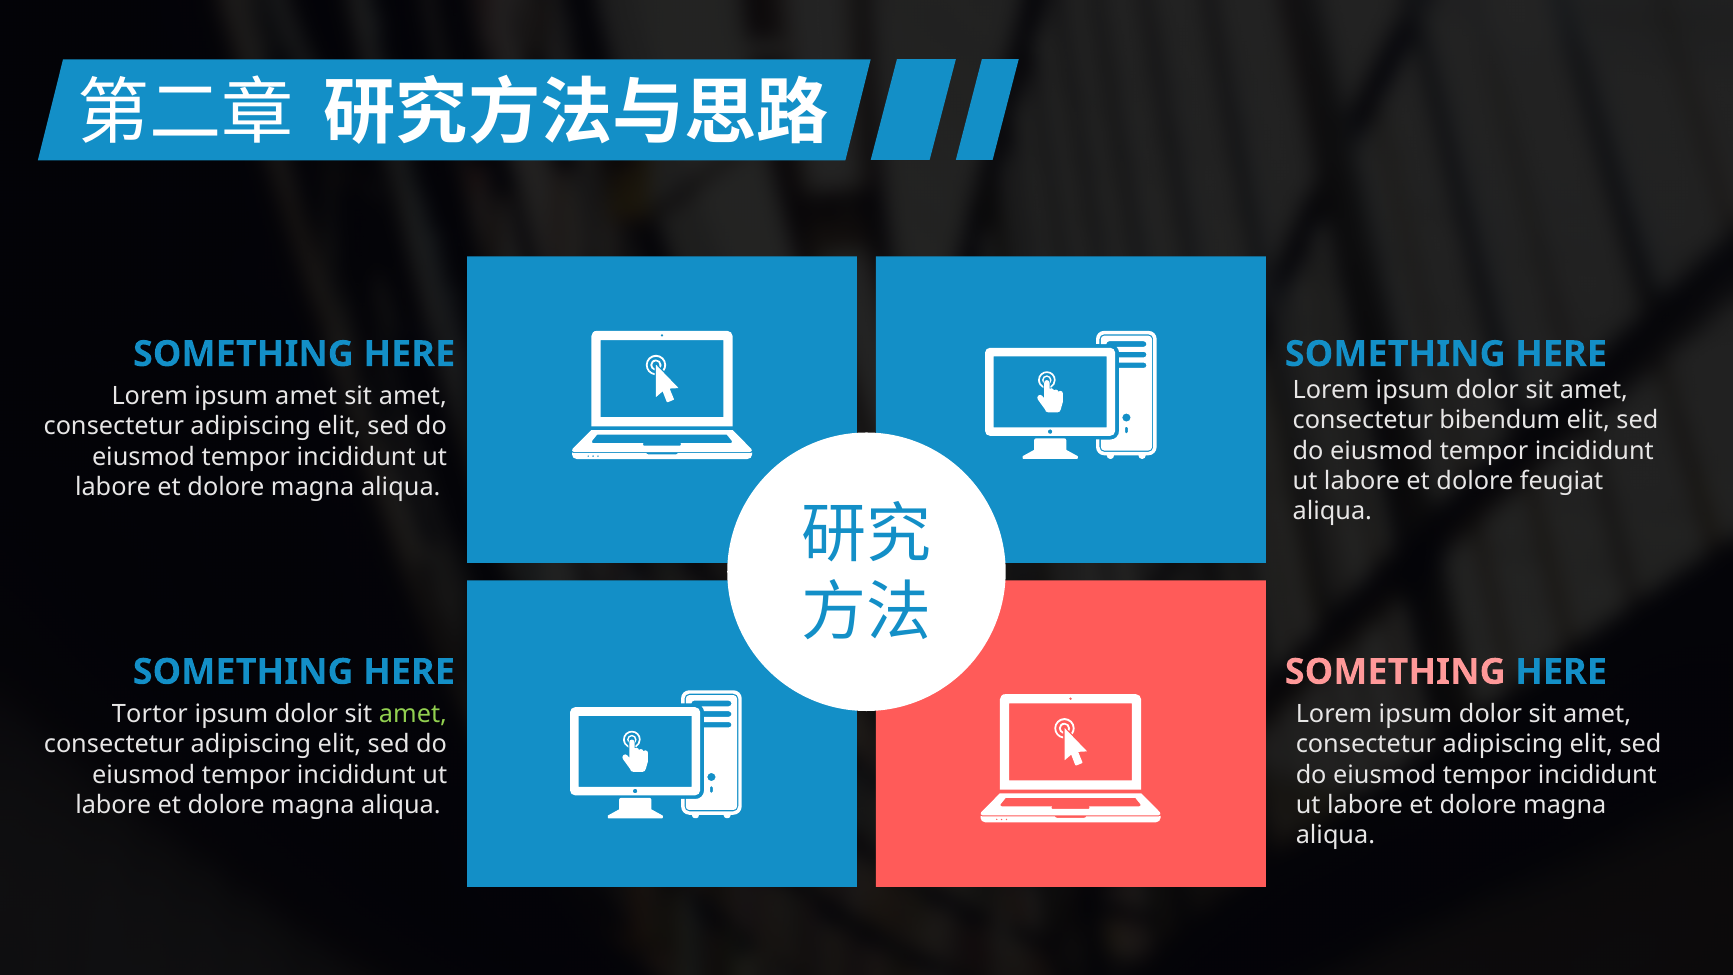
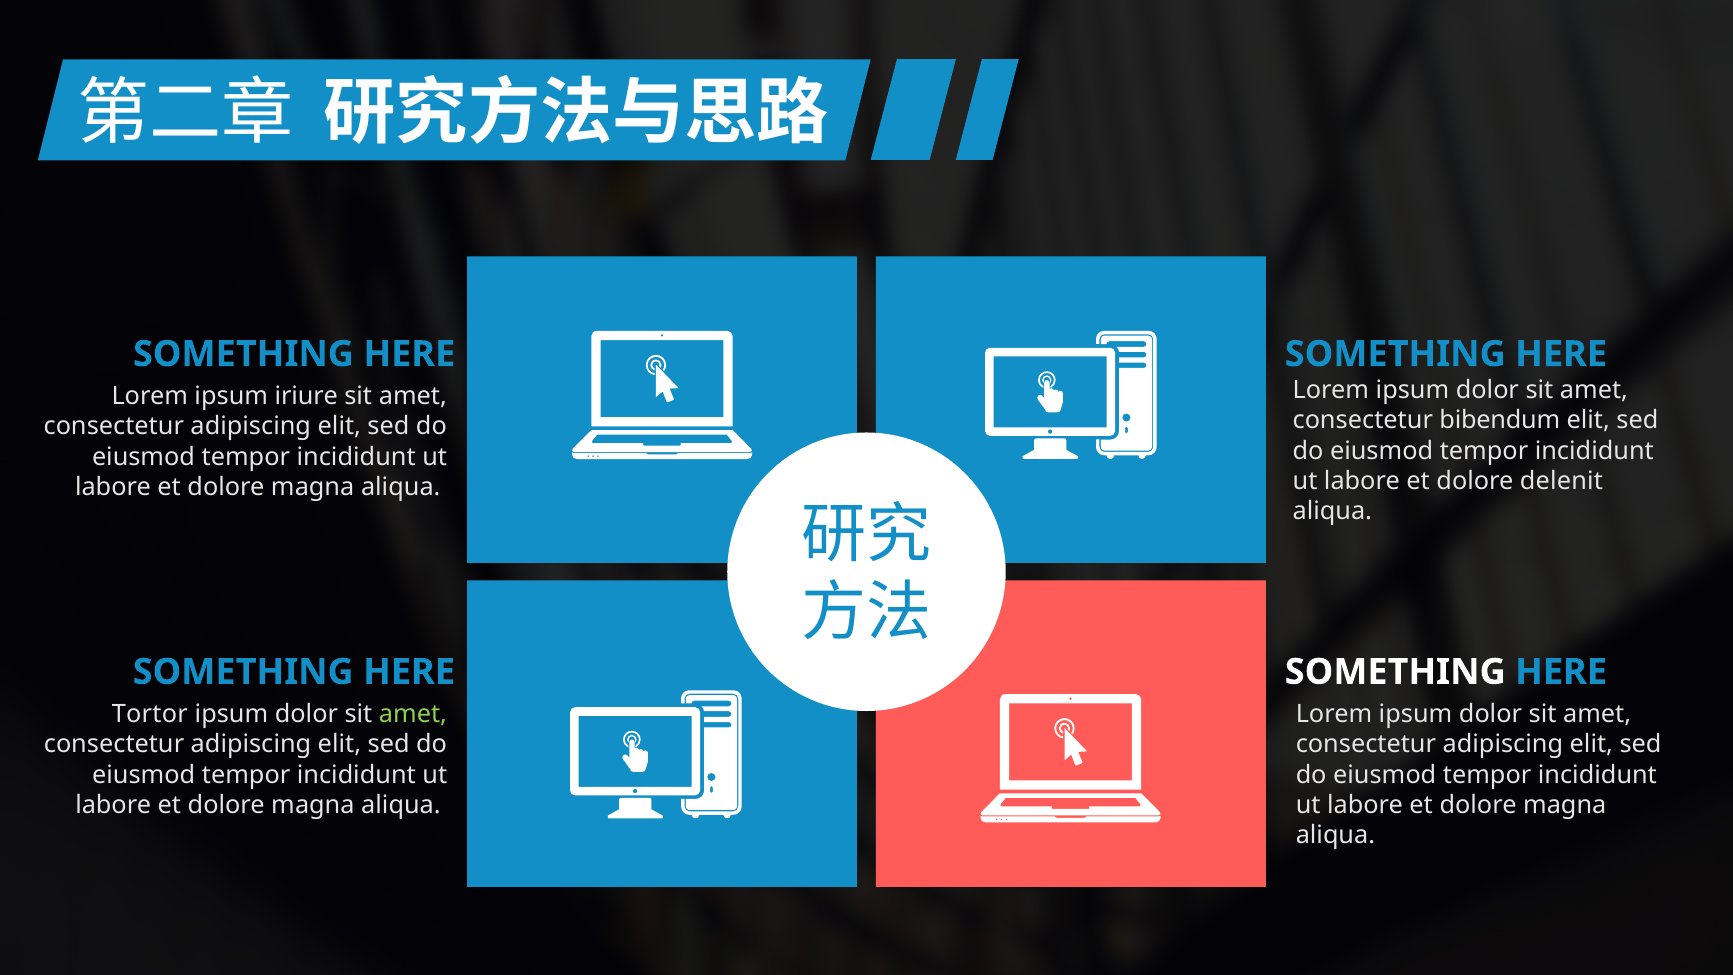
ipsum amet: amet -> iriure
feugiat: feugiat -> delenit
SOMETHING at (1395, 672) colour: pink -> white
